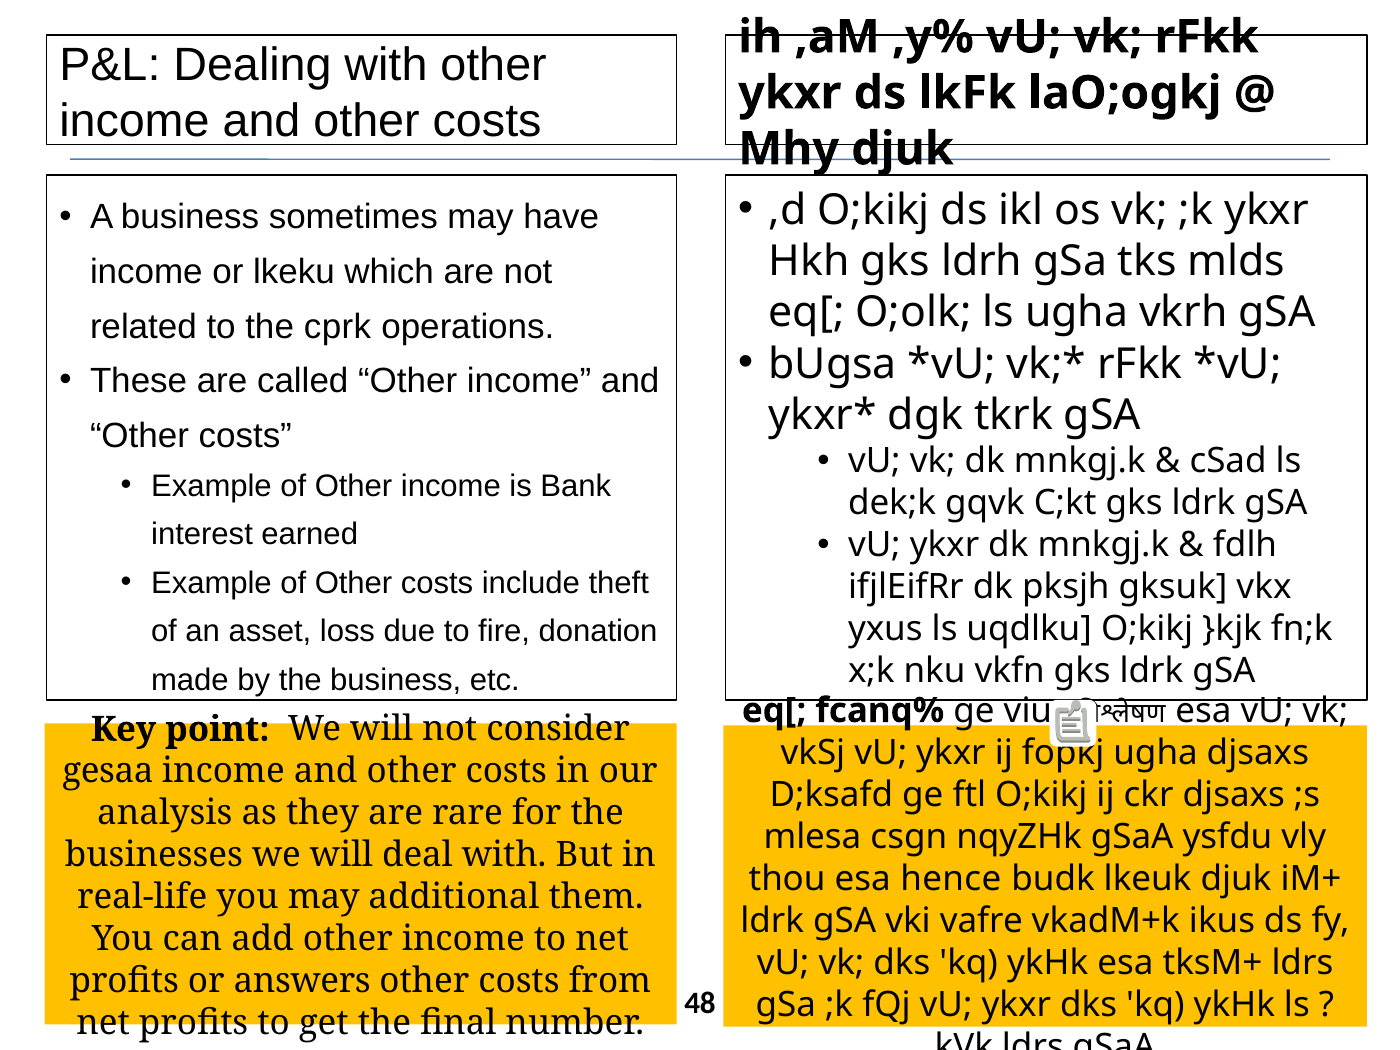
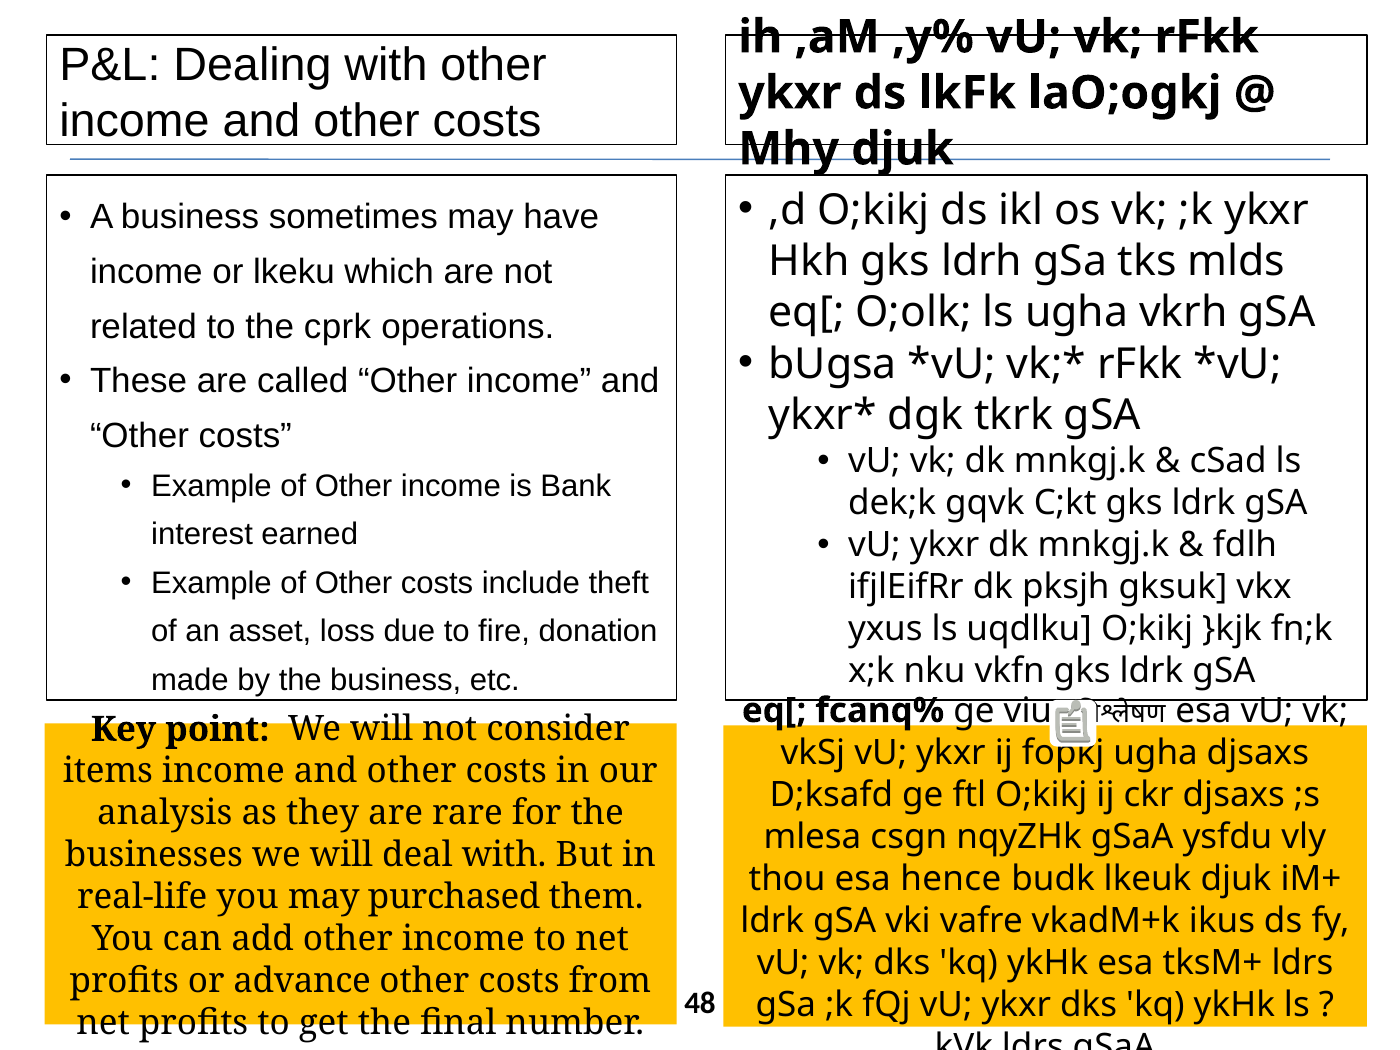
gesaa: gesaa -> items
additional: additional -> purchased
answers: answers -> advance
